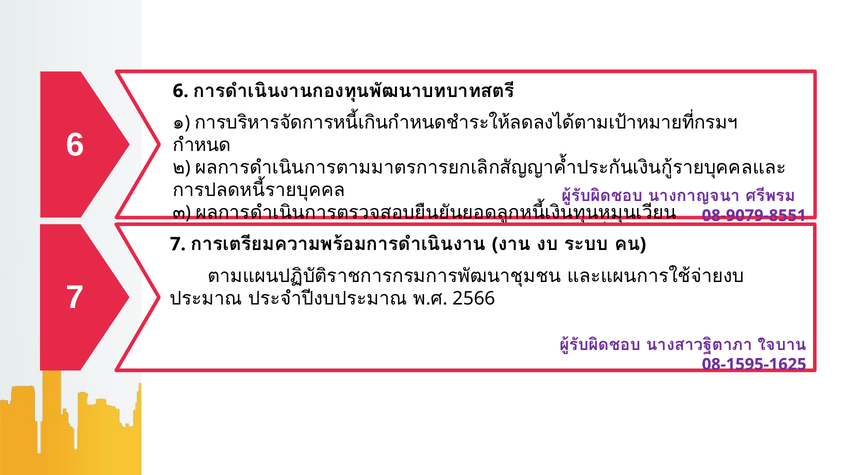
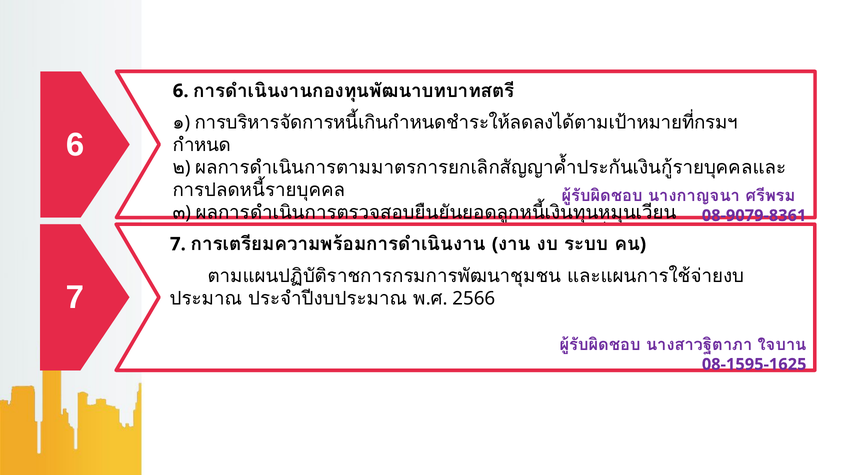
08-9079-8551: 08-9079-8551 -> 08-9079-8361
